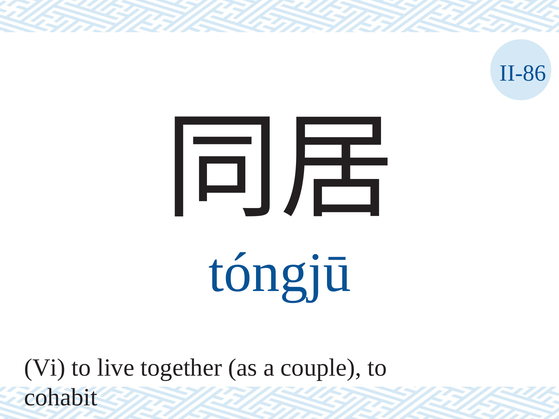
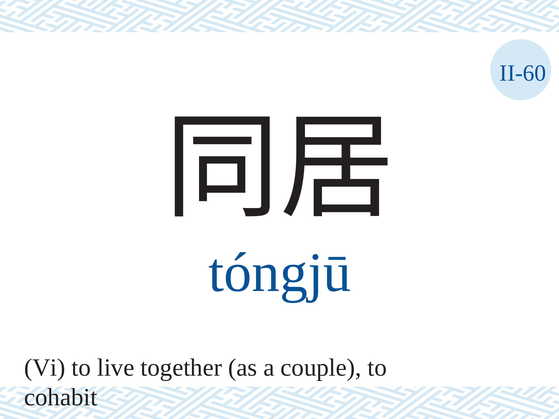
II-86: II-86 -> II-60
